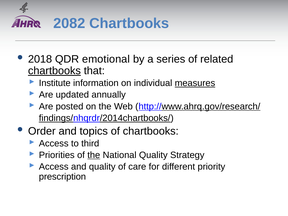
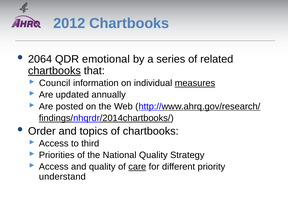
2082: 2082 -> 2012
2018: 2018 -> 2064
Institute: Institute -> Council
the at (94, 155) underline: present -> none
care underline: none -> present
prescription: prescription -> understand
